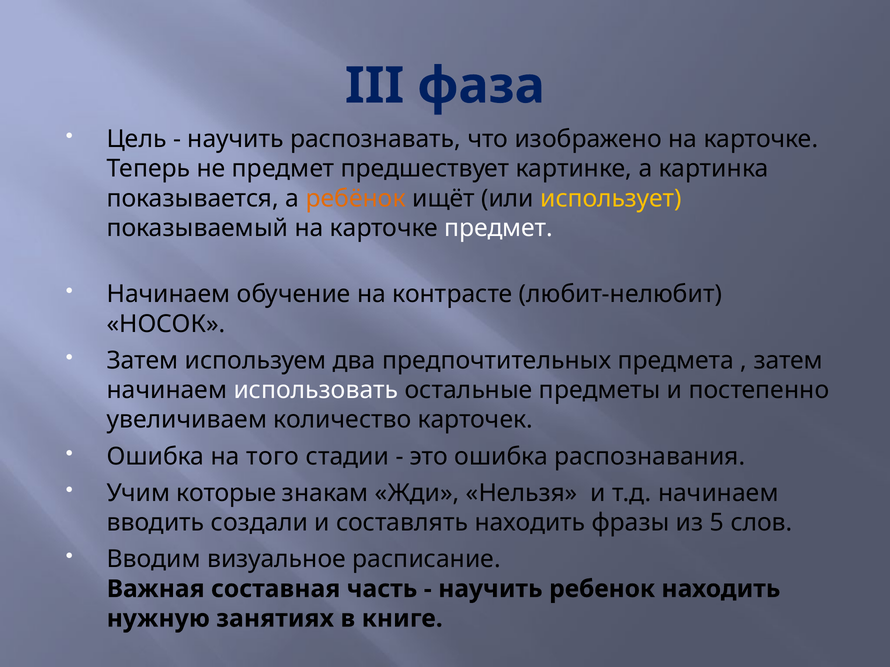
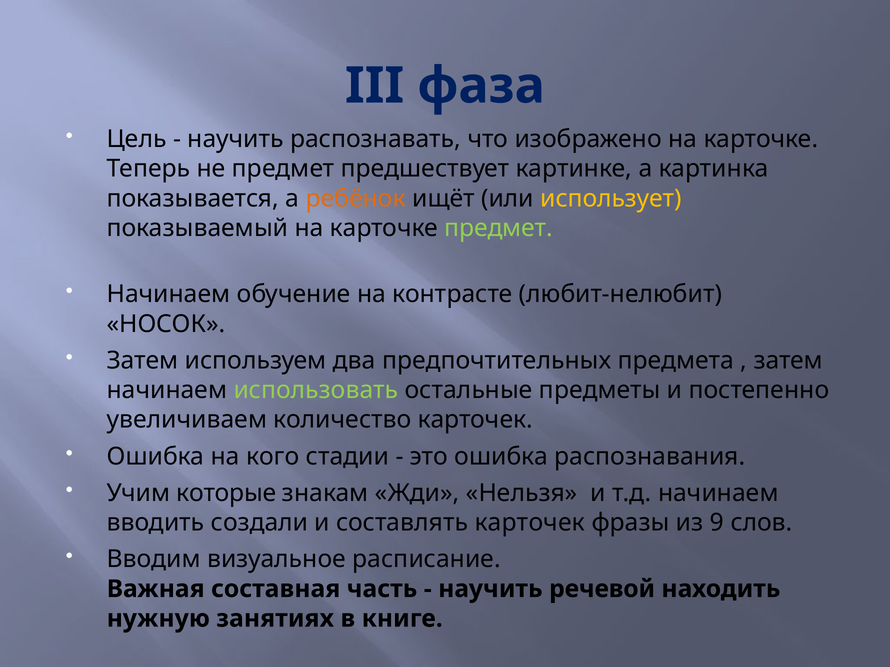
предмет at (498, 228) colour: white -> light green
использовать colour: white -> light green
того: того -> кого
составлять находить: находить -> карточек
5: 5 -> 9
ребенок: ребенок -> речевой
